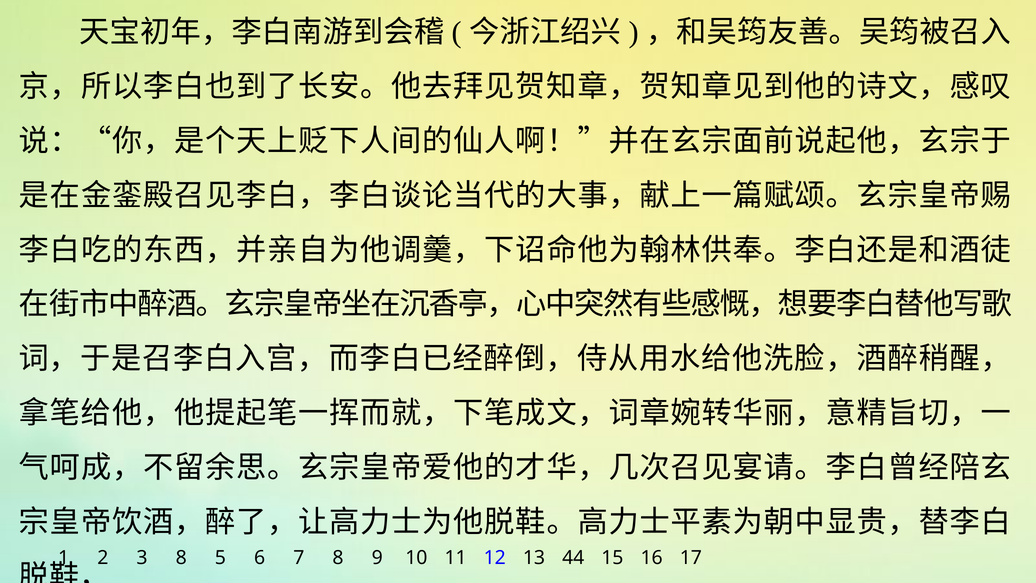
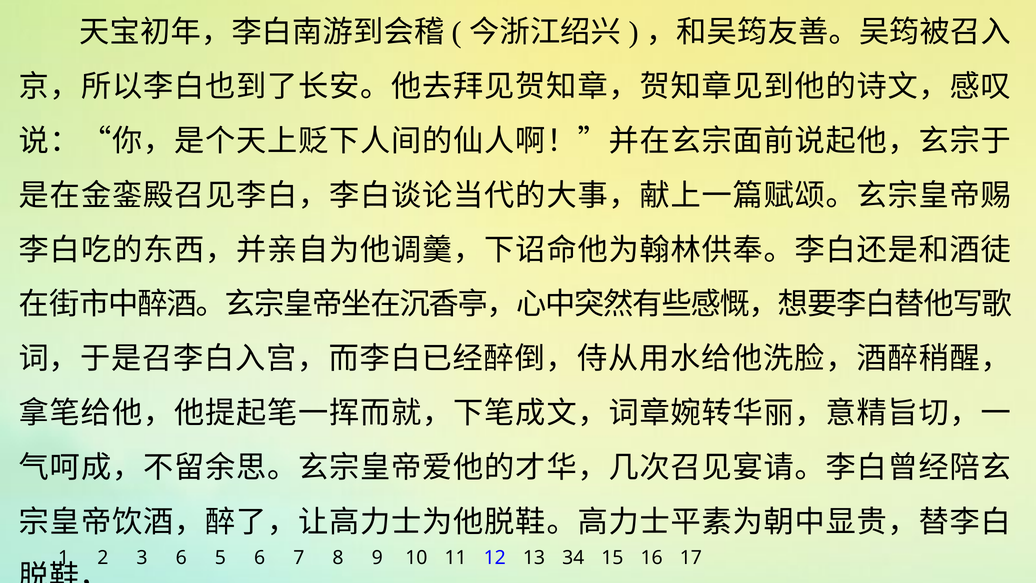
3 8: 8 -> 6
44: 44 -> 34
